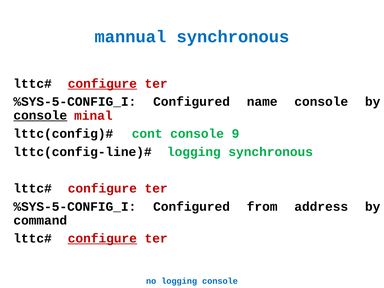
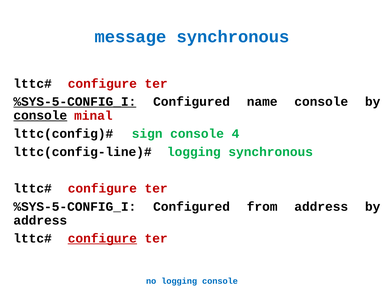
mannual: mannual -> message
configure at (102, 84) underline: present -> none
%SYS-5-CONFIG_I at (75, 102) underline: none -> present
cont: cont -> sign
9: 9 -> 4
command at (40, 220): command -> address
